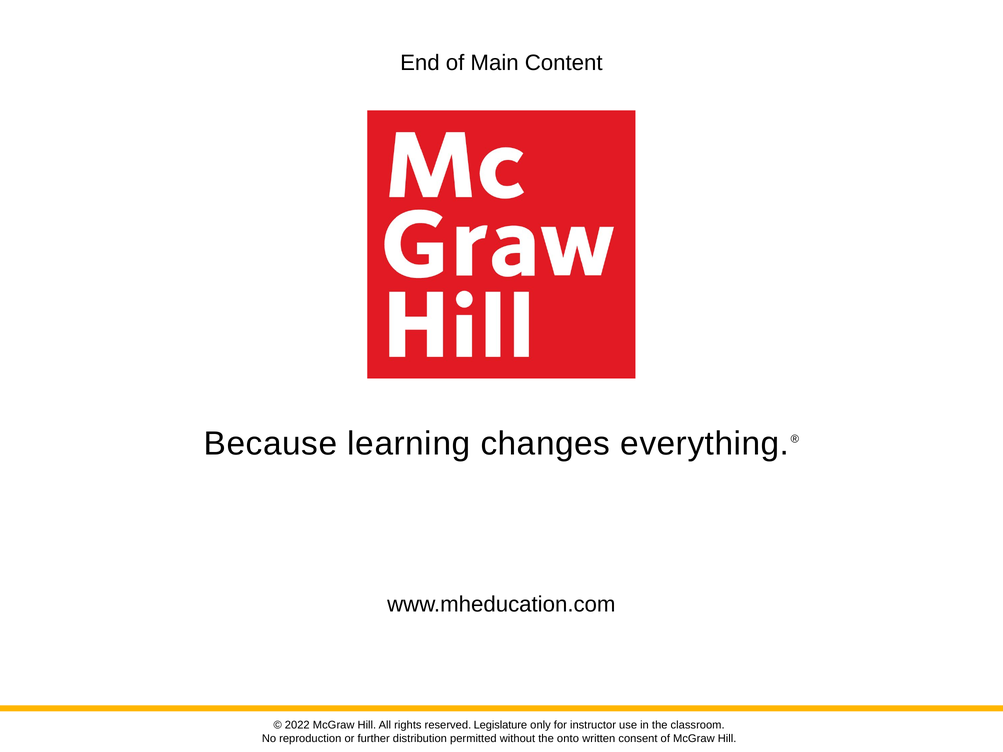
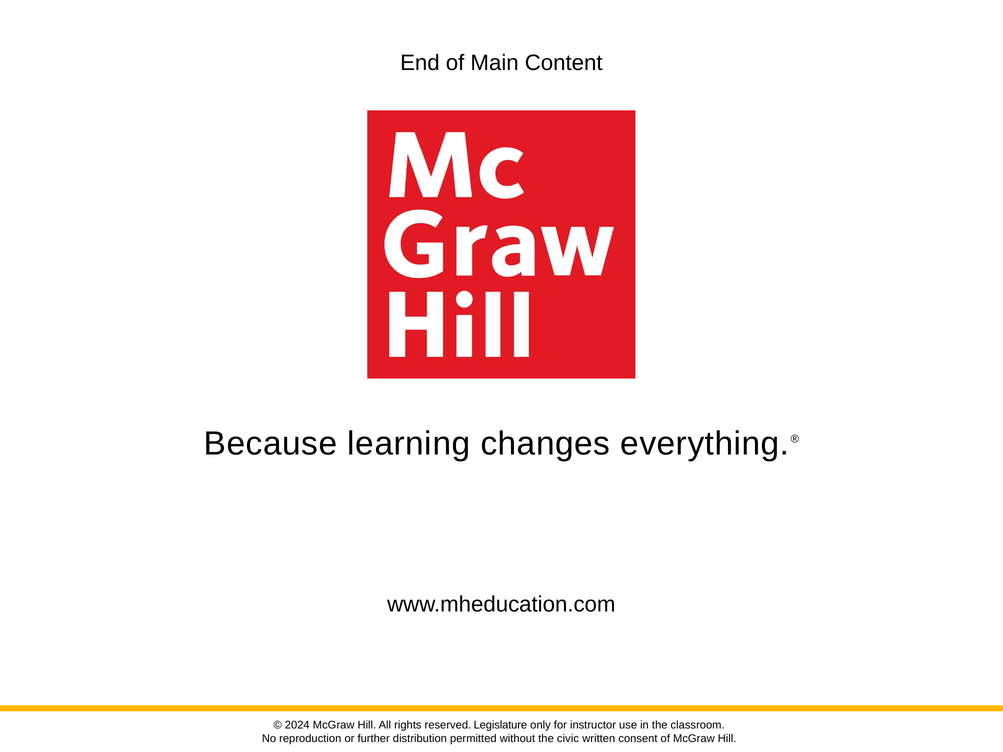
2022: 2022 -> 2024
onto: onto -> civic
